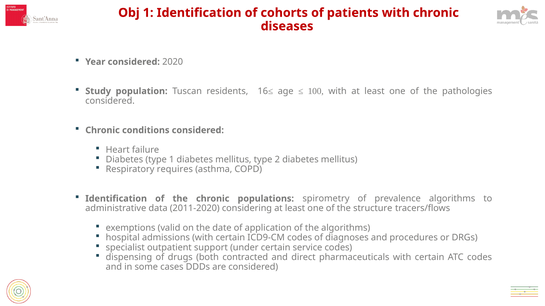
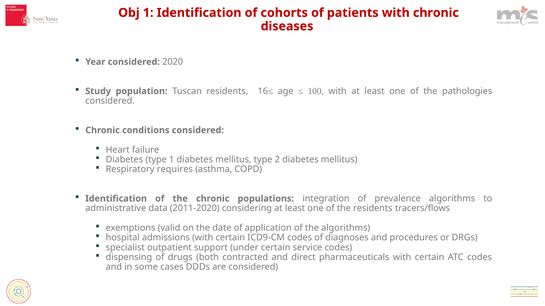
spirometry: spirometry -> integration
the structure: structure -> residents
